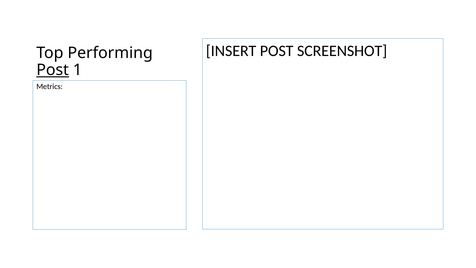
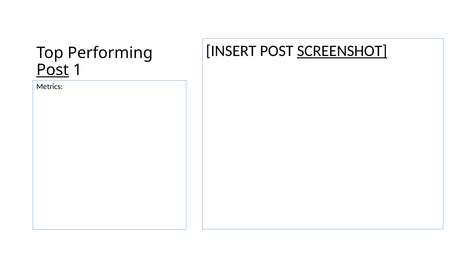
SCREENSHOT underline: none -> present
